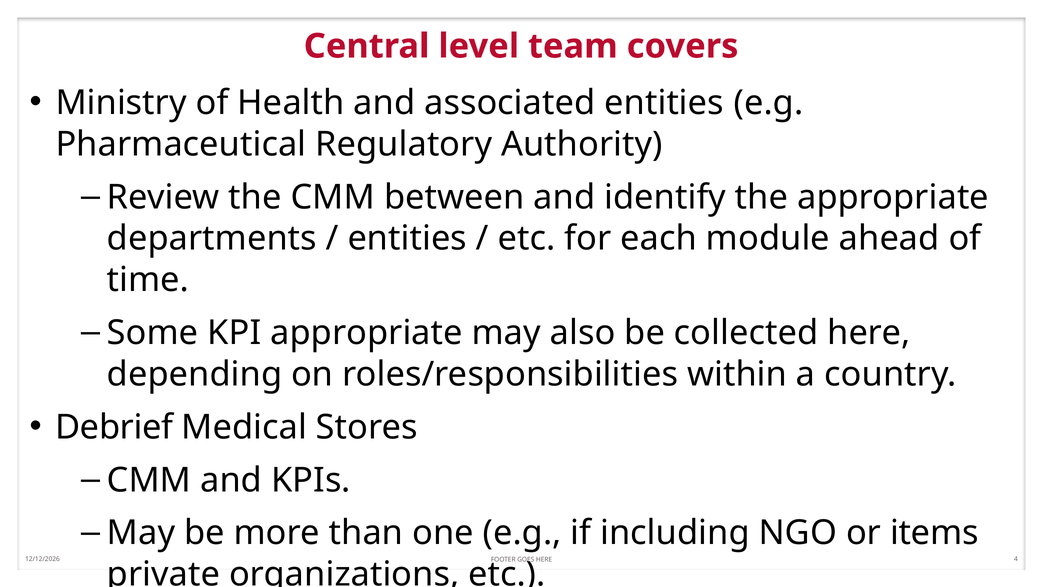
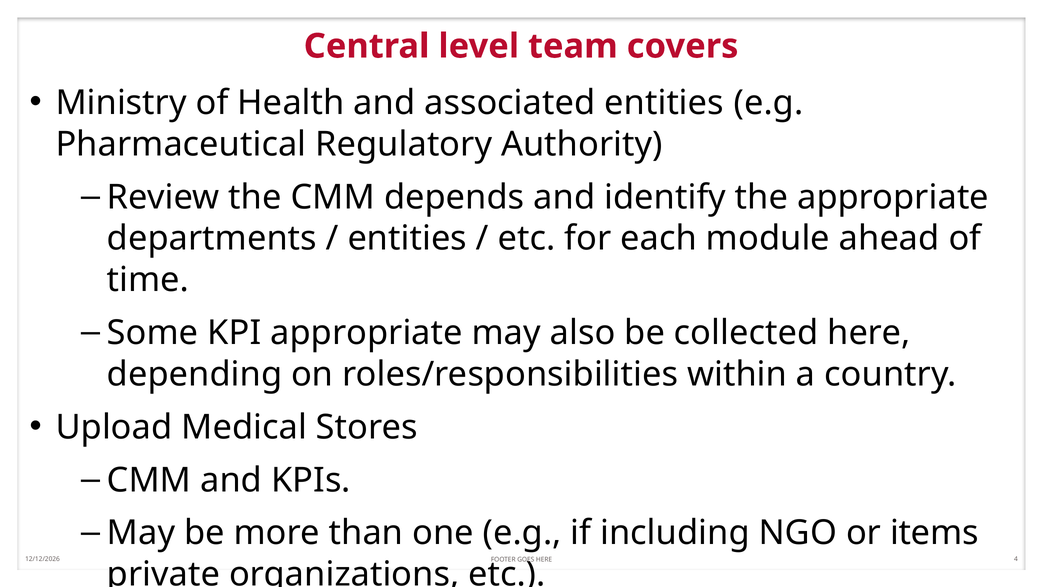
between: between -> depends
Debrief: Debrief -> Upload
